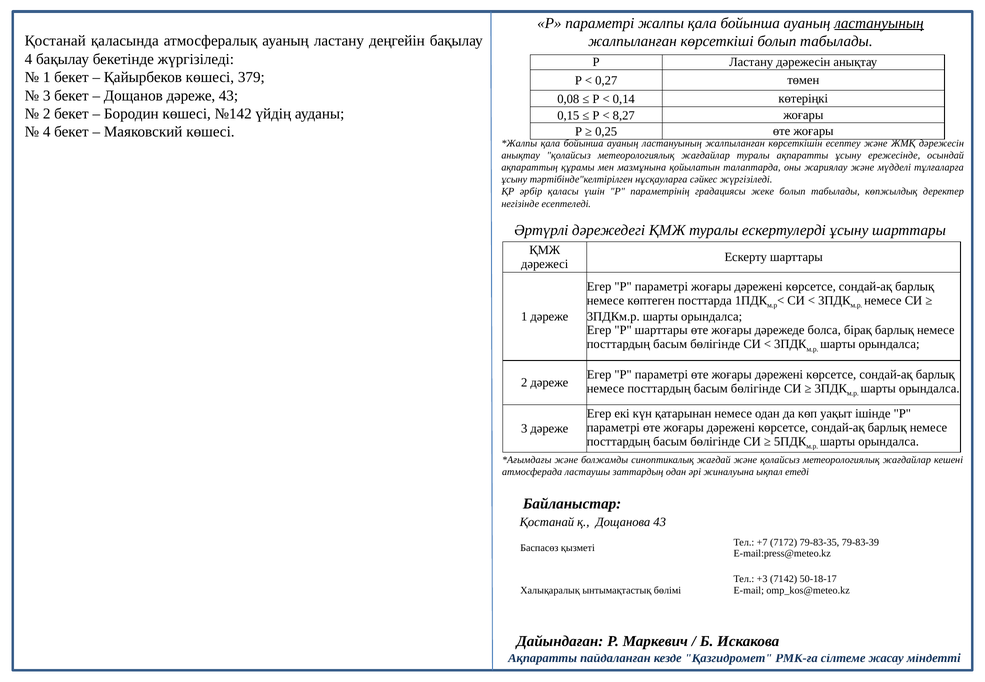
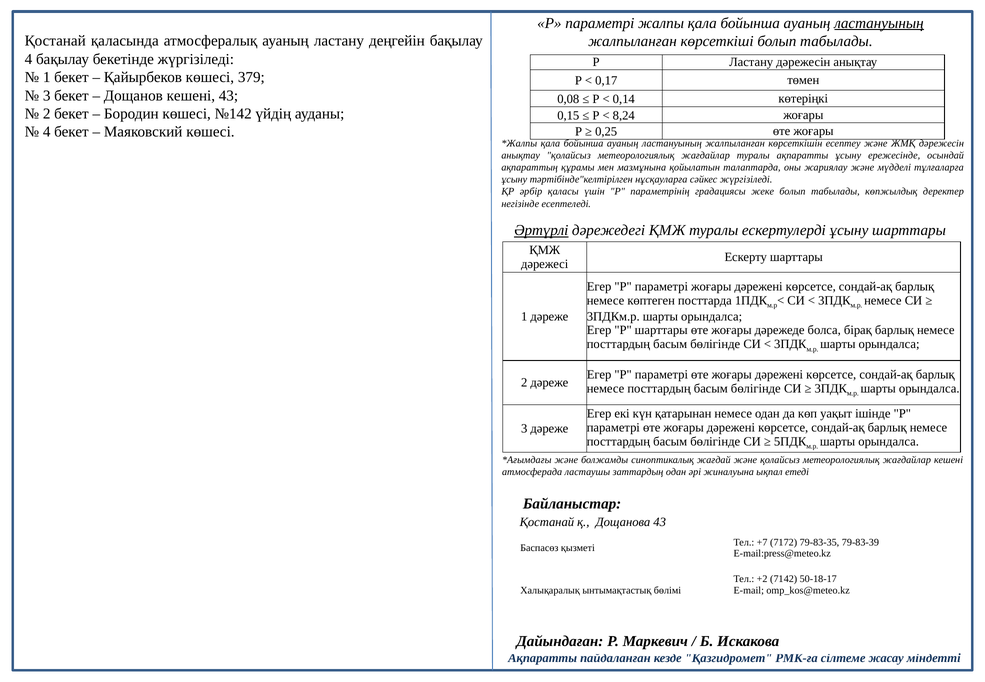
0,27: 0,27 -> 0,17
Дощанов дәреже: дәреже -> кешені
8,27: 8,27 -> 8,24
Әртүрлі underline: none -> present
+3: +3 -> +2
